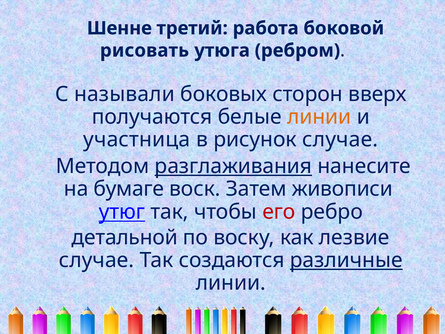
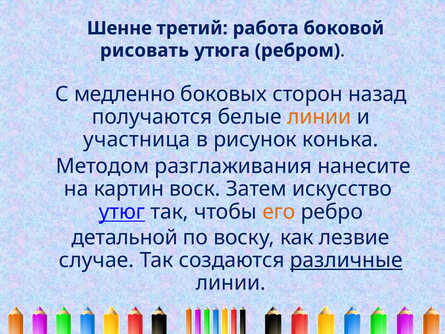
называли: называли -> медленно
вверх: вверх -> назад
рисунок случае: случае -> конька
разглаживания underline: present -> none
бумаге: бумаге -> картин
живописи: живописи -> искусство
его colour: red -> orange
